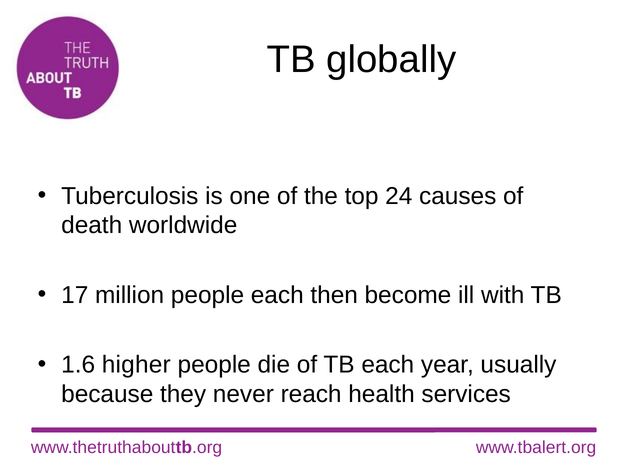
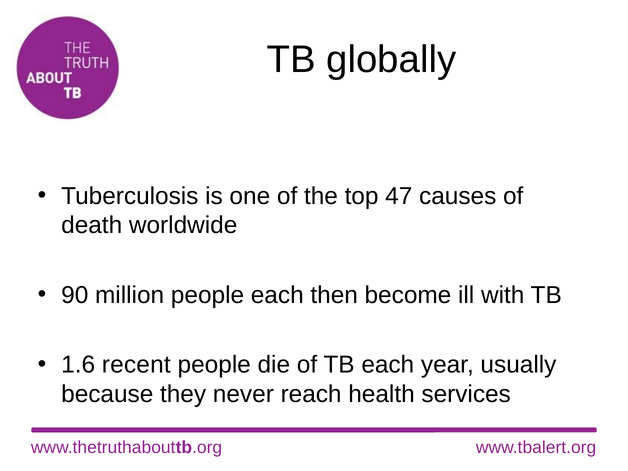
24: 24 -> 47
17: 17 -> 90
higher: higher -> recent
